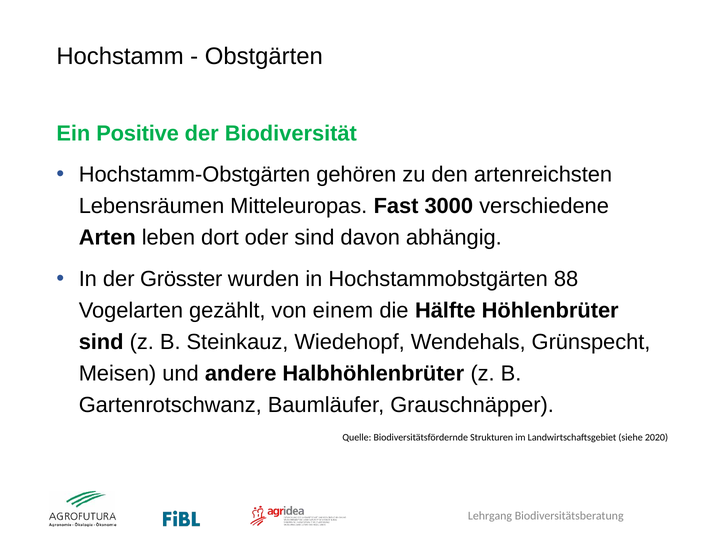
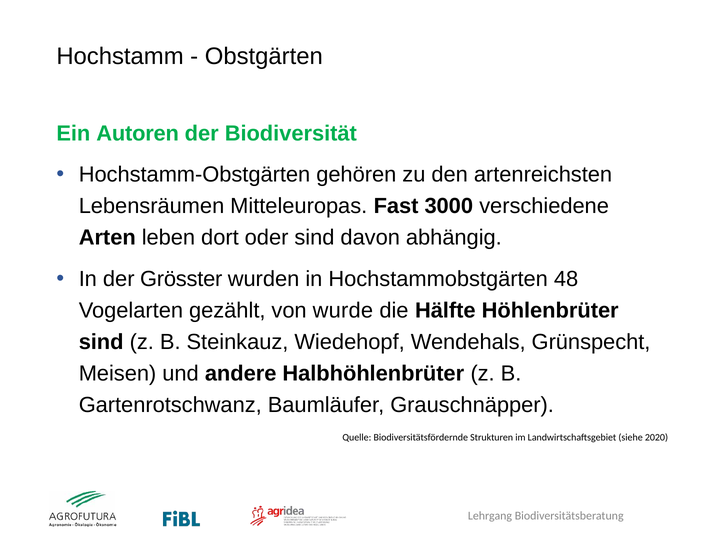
Positive: Positive -> Autoren
88: 88 -> 48
einem: einem -> wurde
